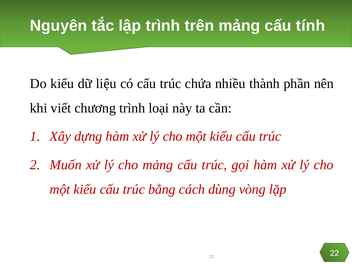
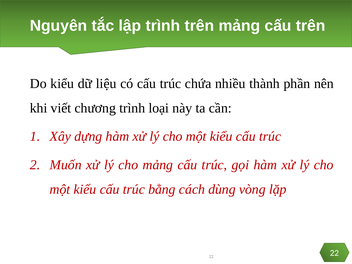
cấu tính: tính -> trên
